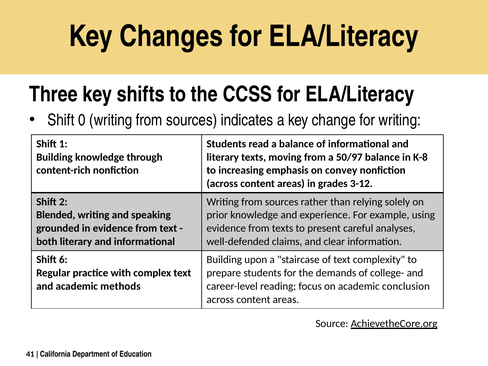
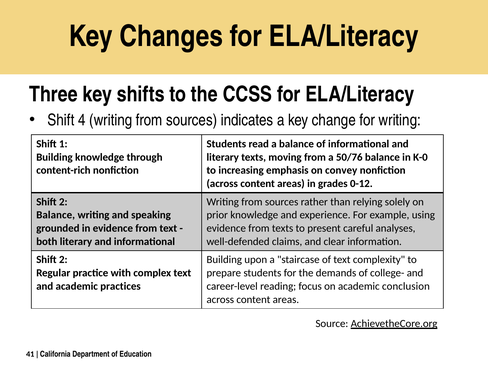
0: 0 -> 4
50/97: 50/97 -> 50/76
K-8: K-8 -> K-0
3-12: 3-12 -> 0-12
Blended at (56, 215): Blended -> Balance
6 at (63, 260): 6 -> 2
methods: methods -> practices
